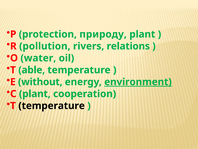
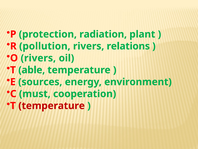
природу: природу -> radiation
O water: water -> rivers
without: without -> sources
environment underline: present -> none
C plant: plant -> must
temperature at (52, 105) colour: black -> red
